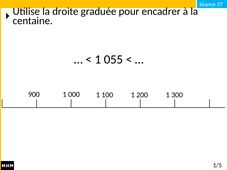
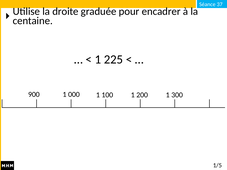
055: 055 -> 225
